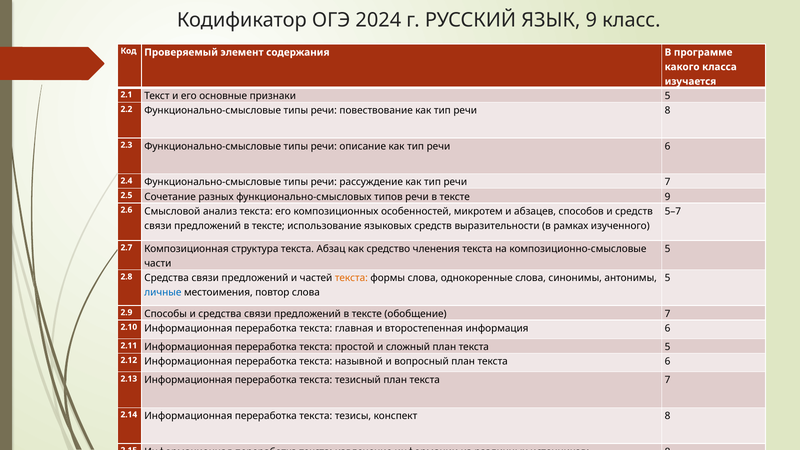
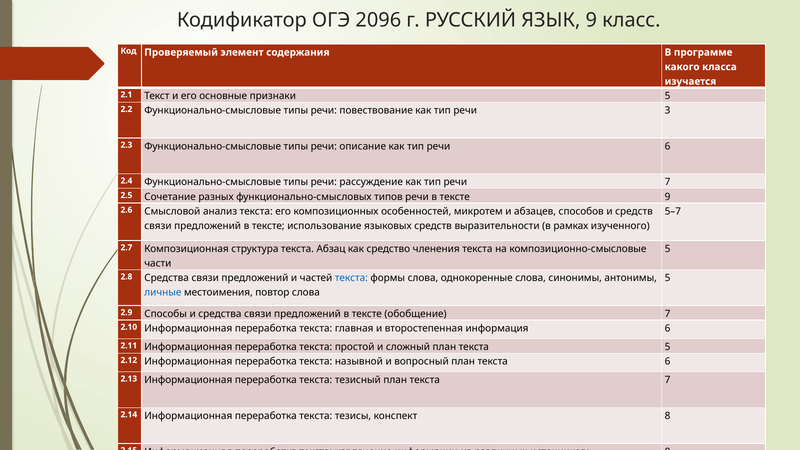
2024: 2024 -> 2096
речи 8: 8 -> 3
текста at (351, 278) colour: orange -> blue
